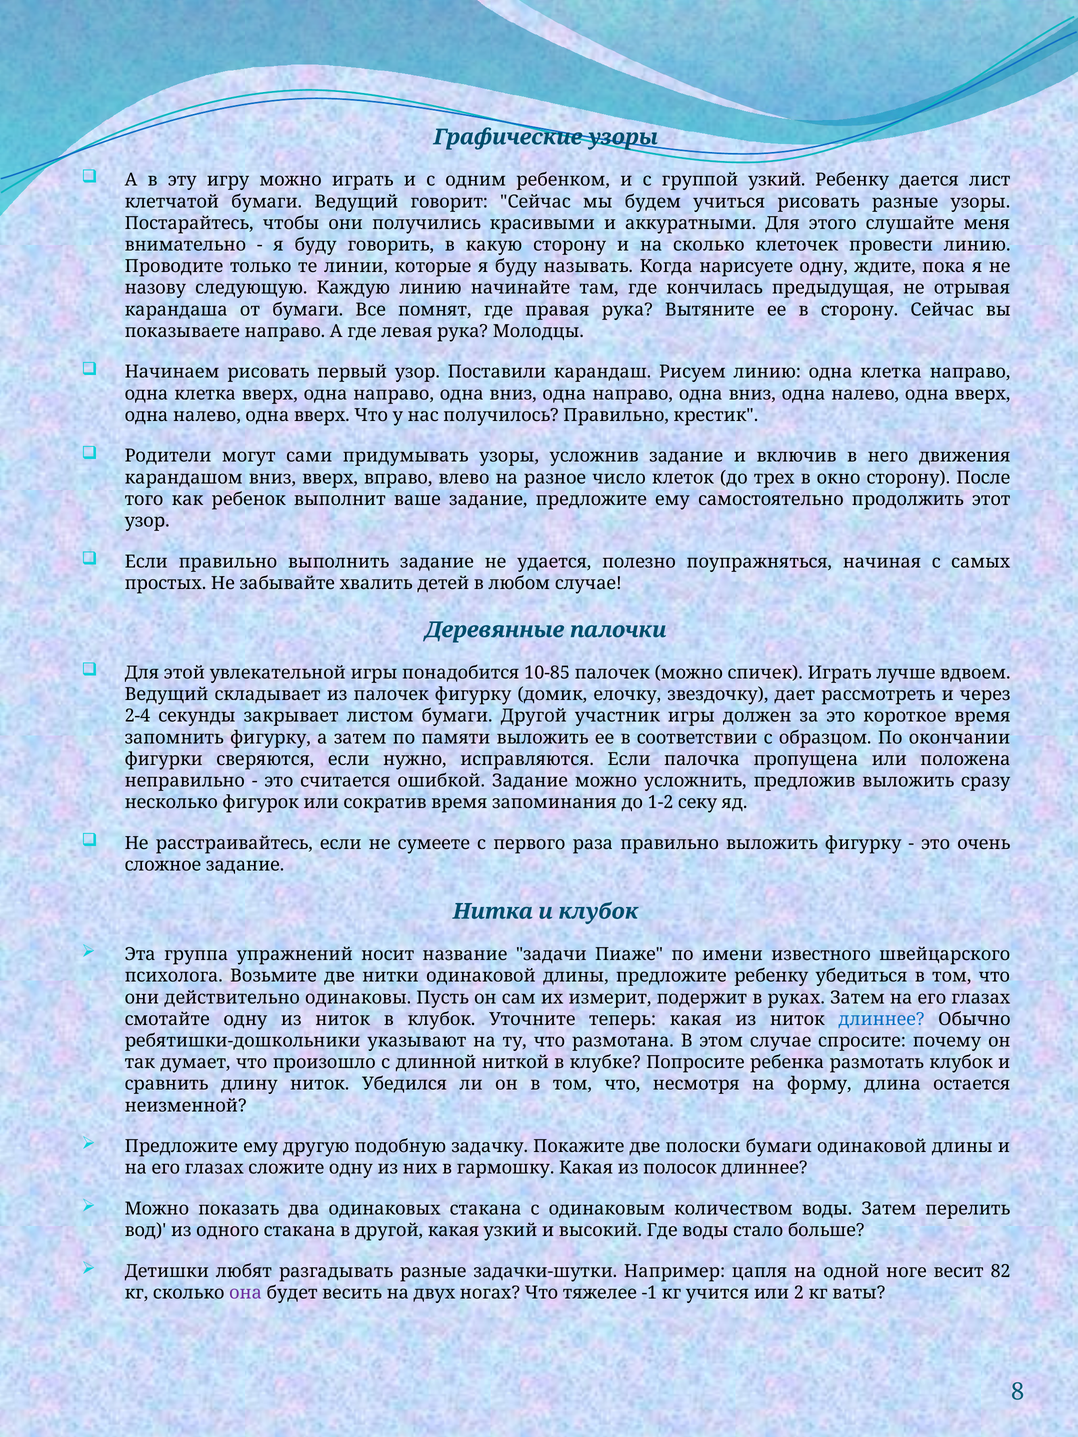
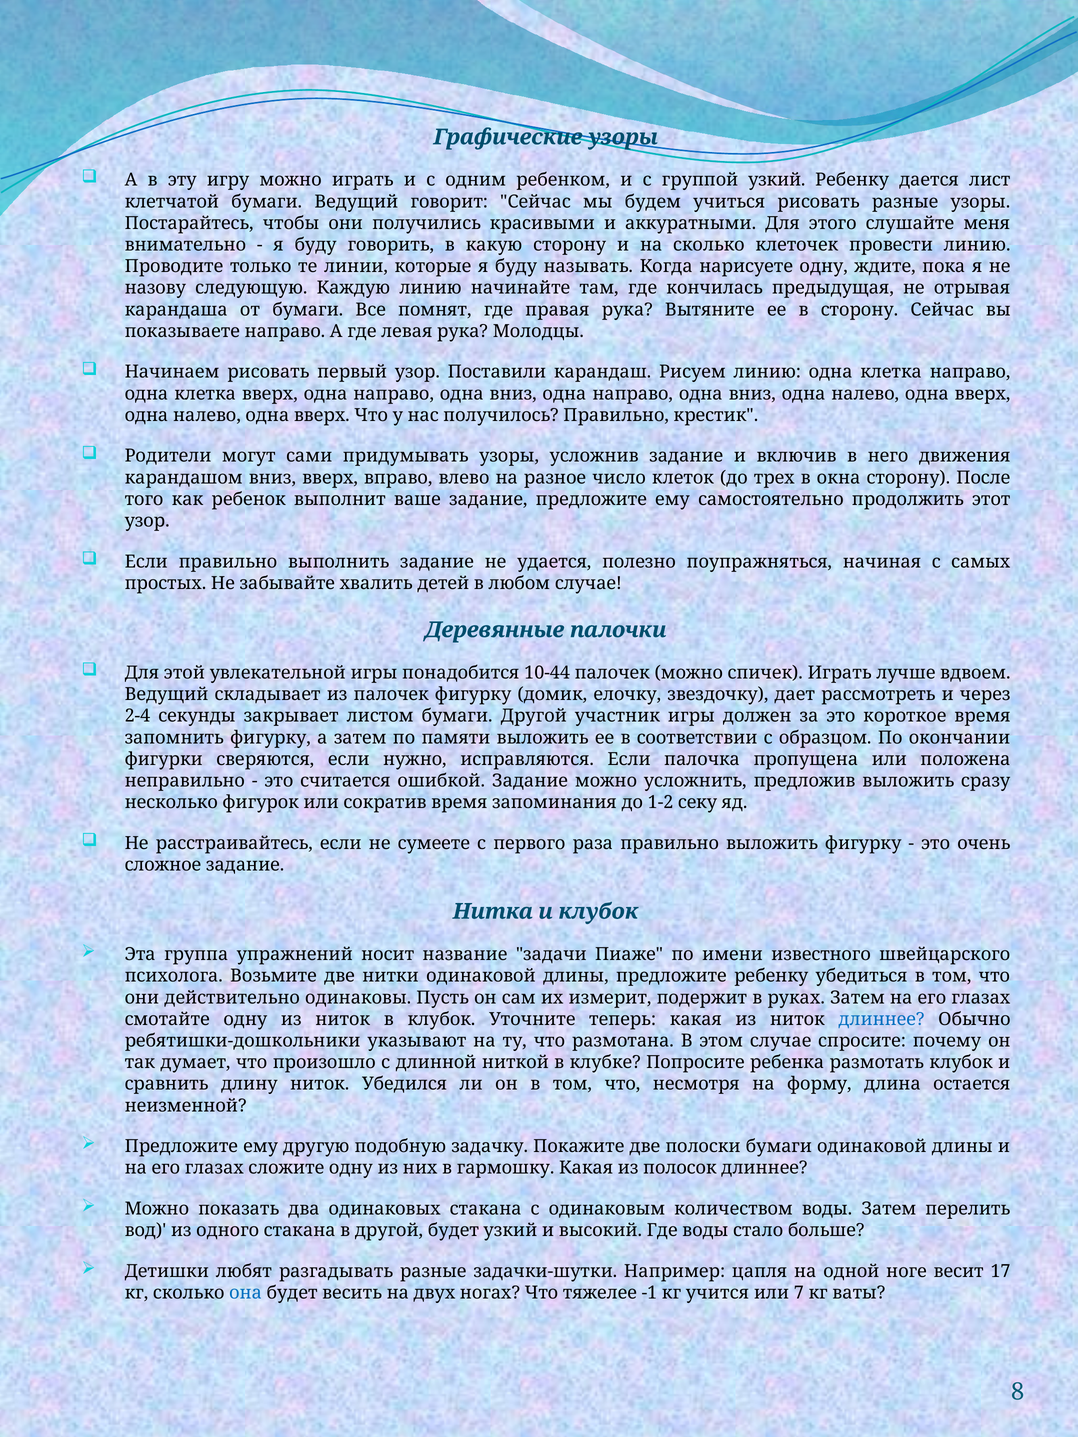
окно: окно -> окна
10-85: 10-85 -> 10-44
другой какая: какая -> будет
82: 82 -> 17
она colour: purple -> blue
2: 2 -> 7
